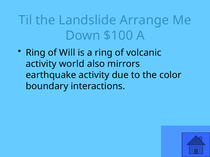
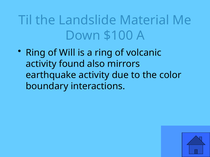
Arrange: Arrange -> Material
world: world -> found
